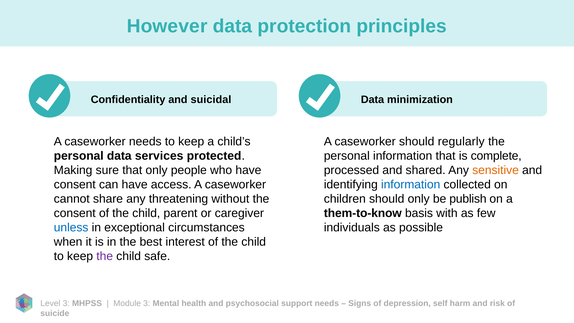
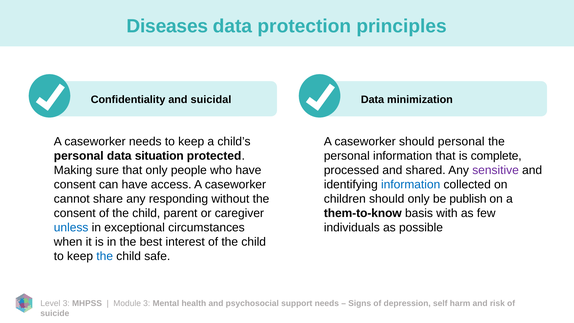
However: However -> Diseases
should regularly: regularly -> personal
services: services -> situation
sensitive colour: orange -> purple
threatening: threatening -> responding
the at (105, 256) colour: purple -> blue
